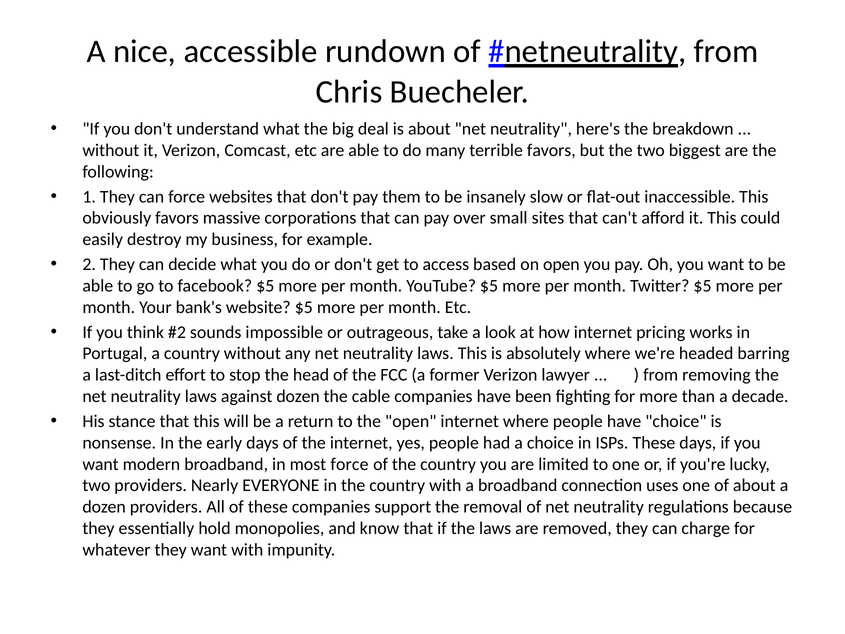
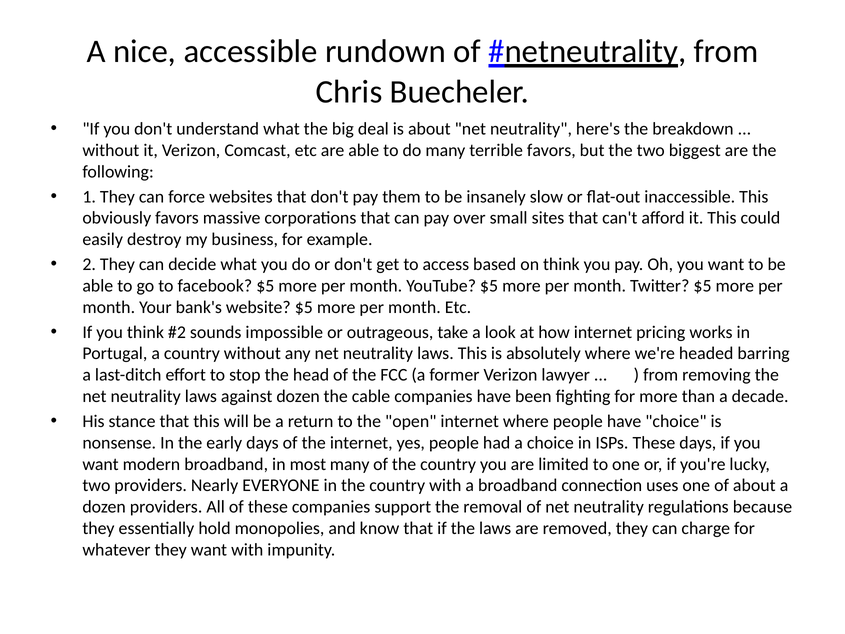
on open: open -> think
most force: force -> many
